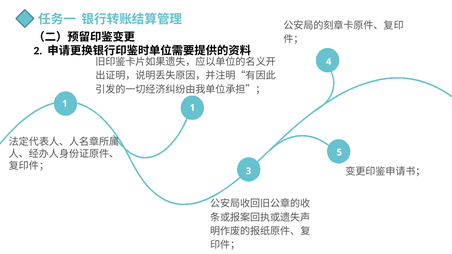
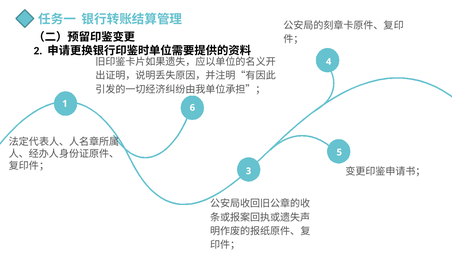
1 1: 1 -> 6
